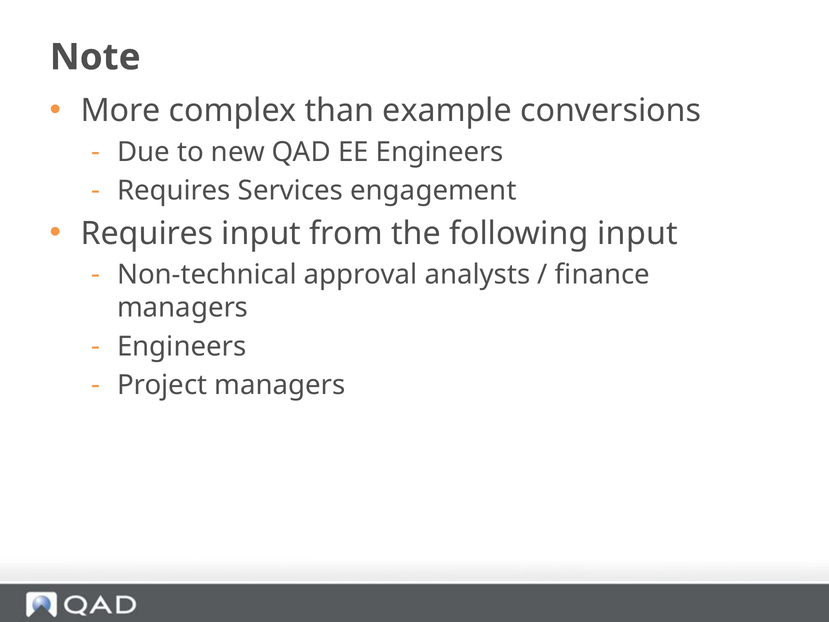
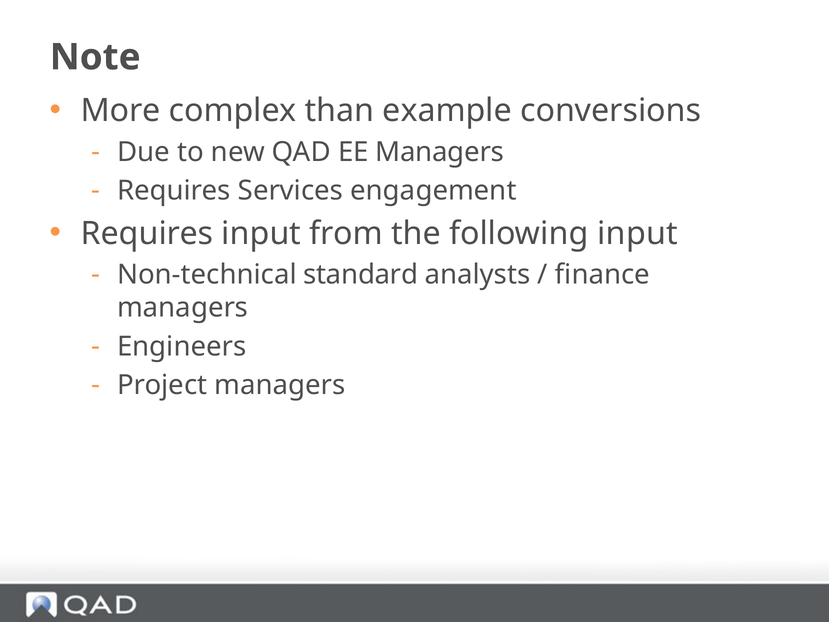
EE Engineers: Engineers -> Managers
approval: approval -> standard
